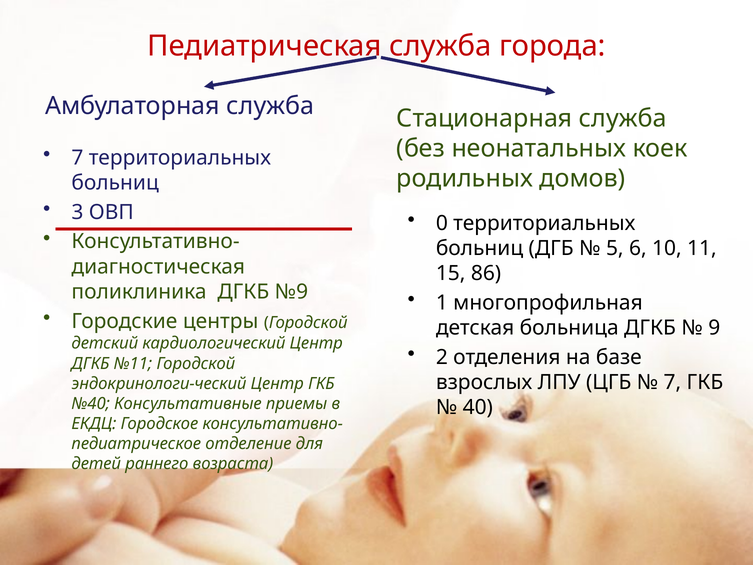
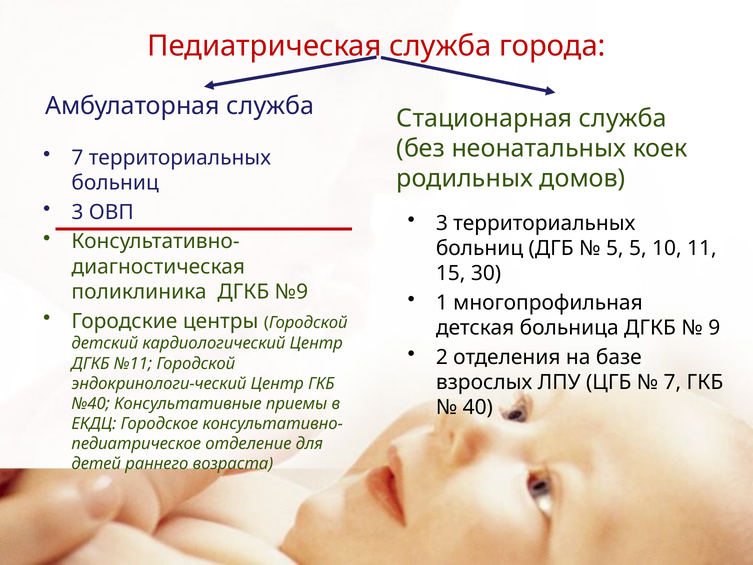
0 at (442, 223): 0 -> 3
5 6: 6 -> 5
86: 86 -> 30
